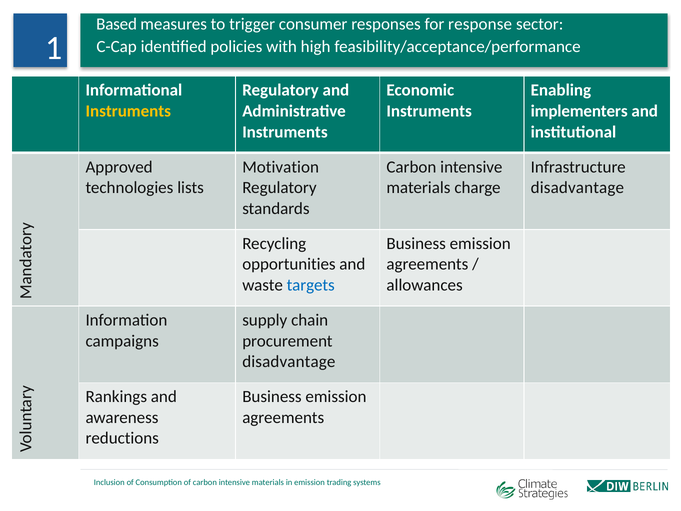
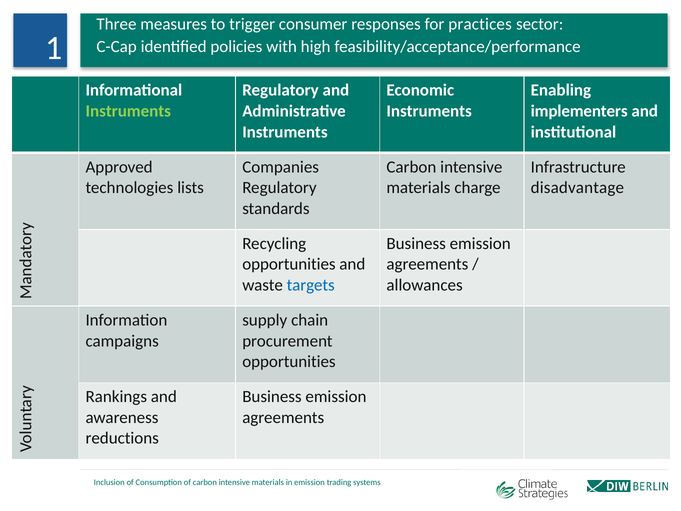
Based: Based -> Three
response: response -> practices
Instruments at (128, 111) colour: yellow -> light green
Motivation: Motivation -> Companies
disadvantage at (289, 362): disadvantage -> opportunities
